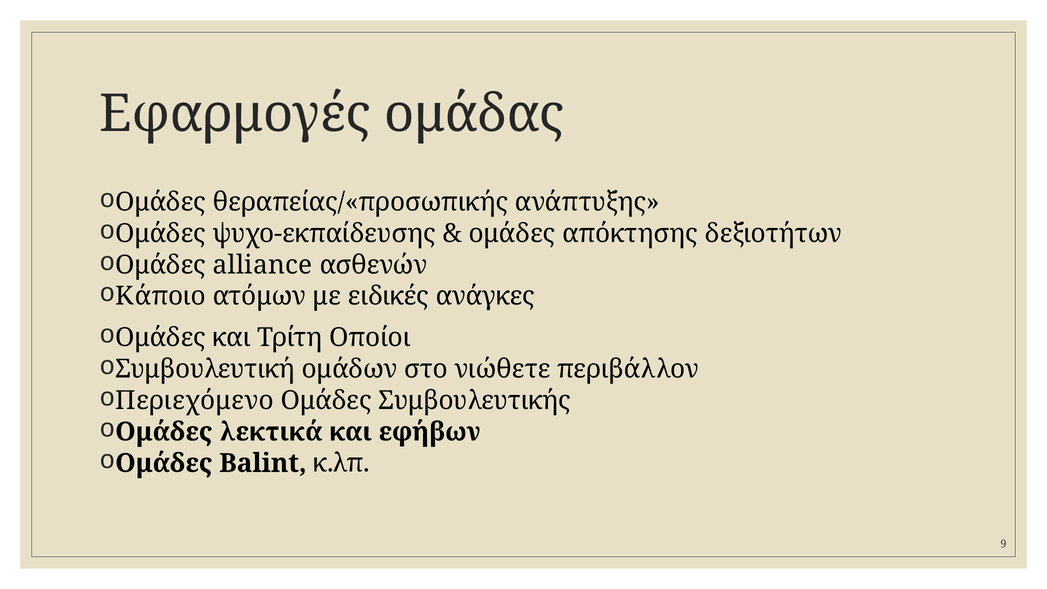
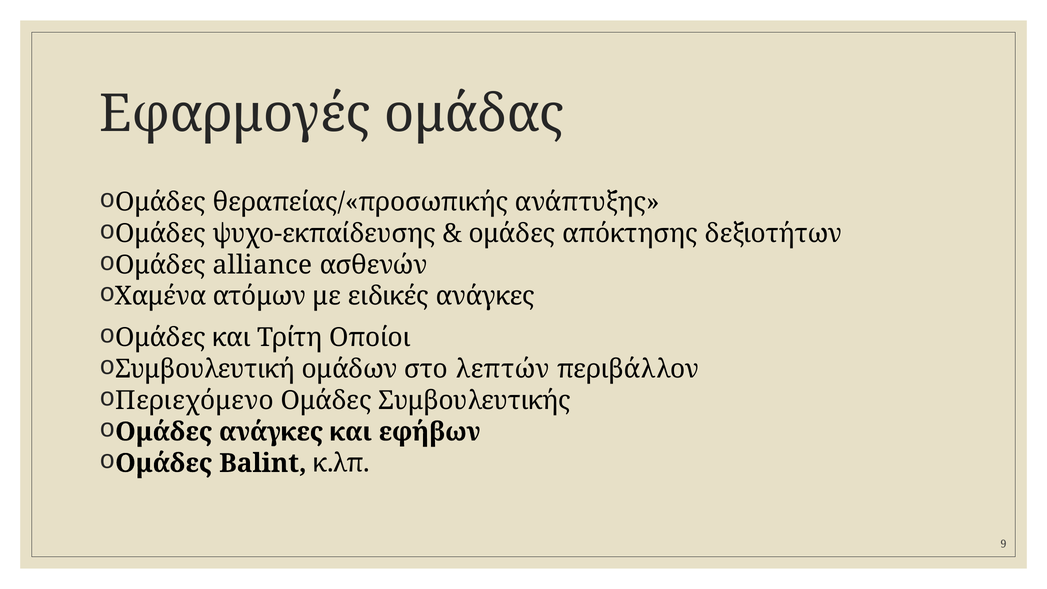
Κάποιο: Κάποιο -> Χαμένα
νιώθετε: νιώθετε -> λεπτών
Ομάδες λεκτικά: λεκτικά -> ανάγκες
